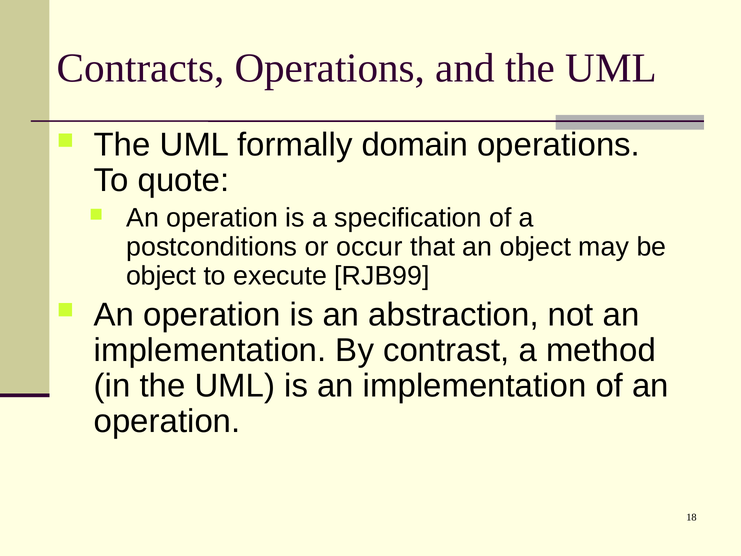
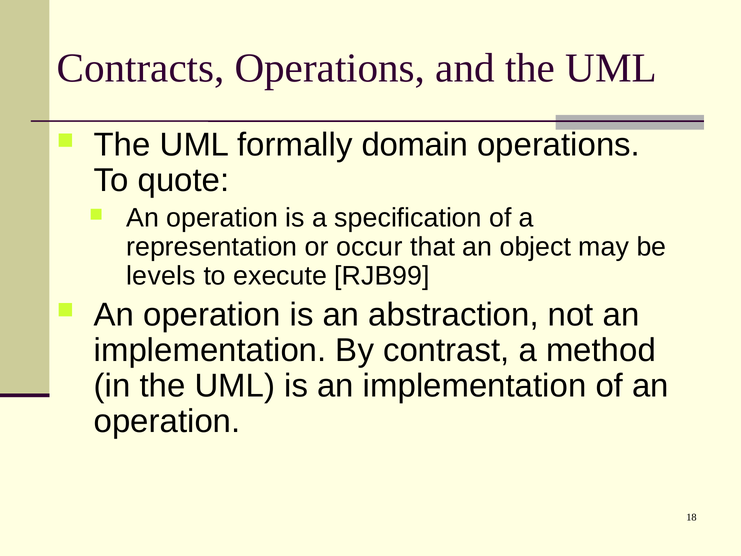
postconditions: postconditions -> representation
object at (161, 276): object -> levels
